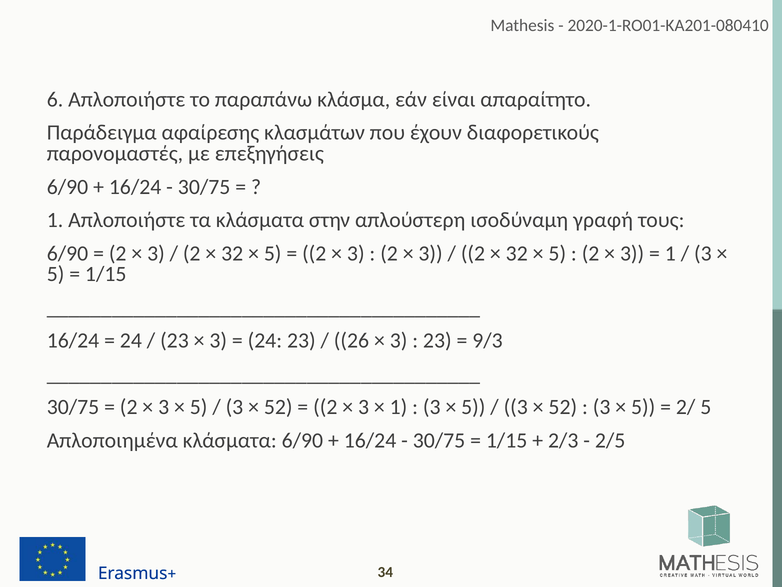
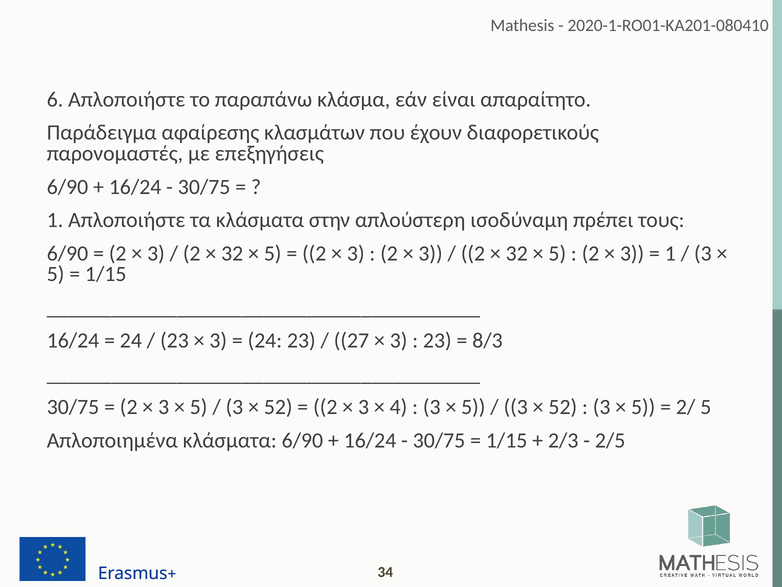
γραφή: γραφή -> πρέπει
26: 26 -> 27
9/3: 9/3 -> 8/3
1 at (399, 407): 1 -> 4
